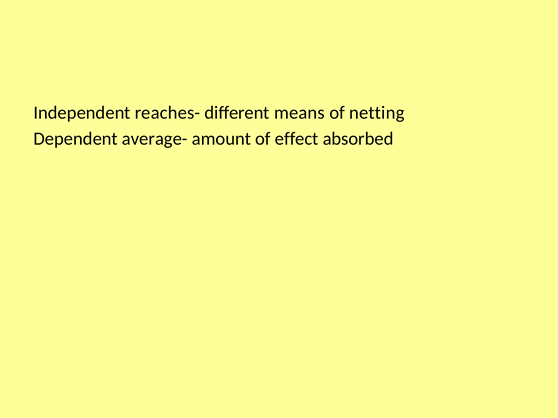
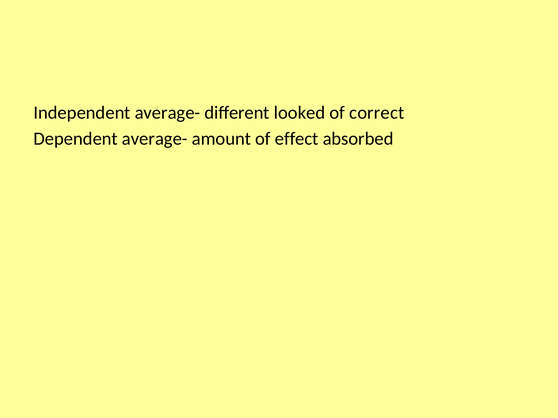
Independent reaches-: reaches- -> average-
means: means -> looked
netting: netting -> correct
